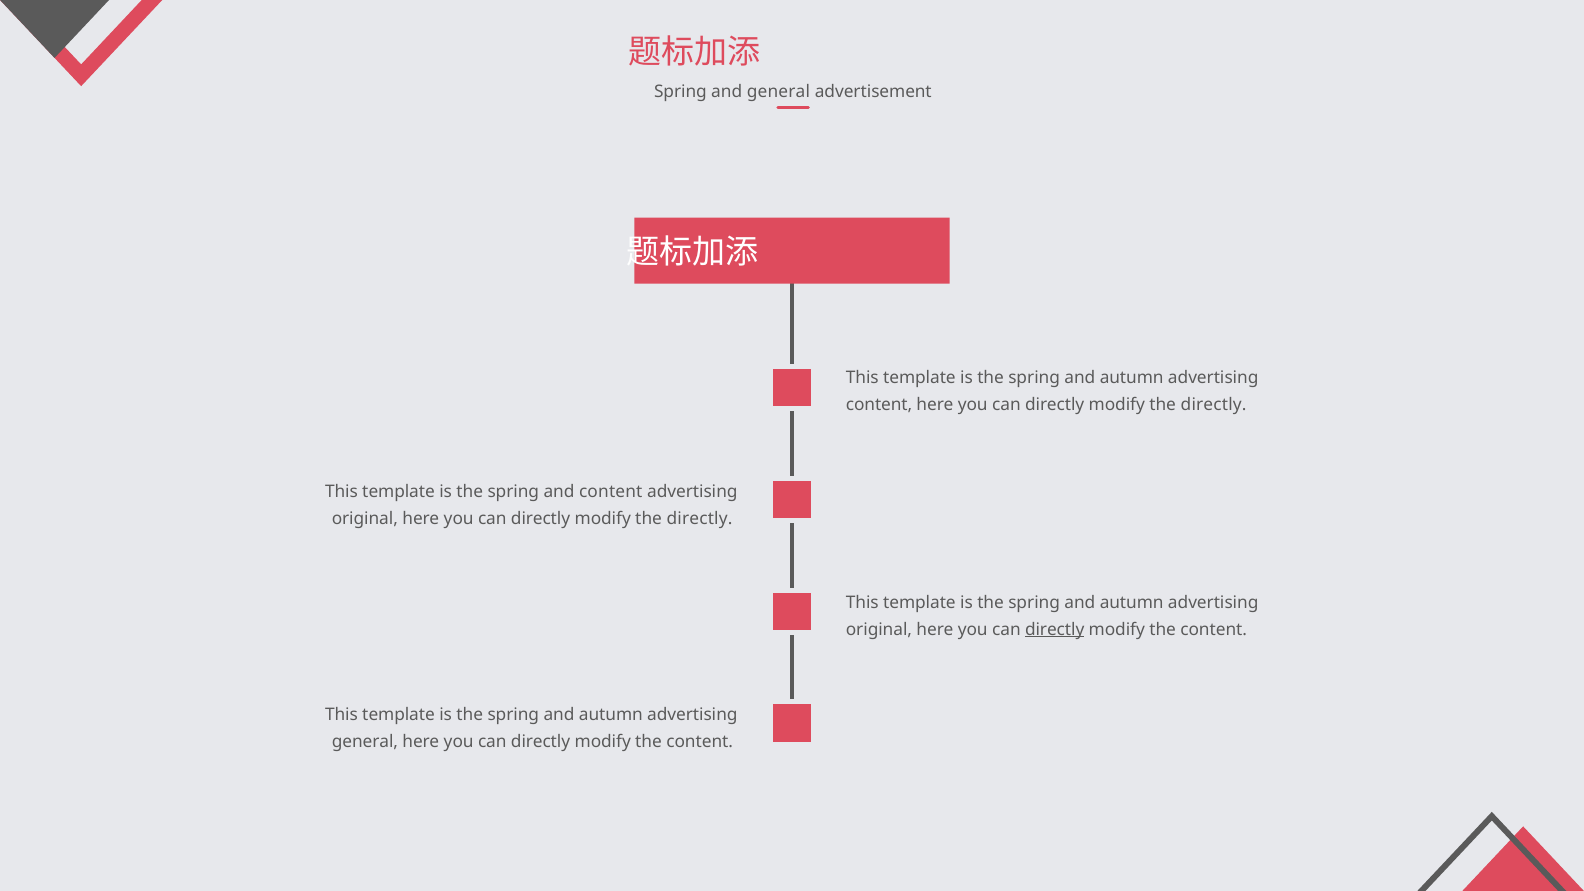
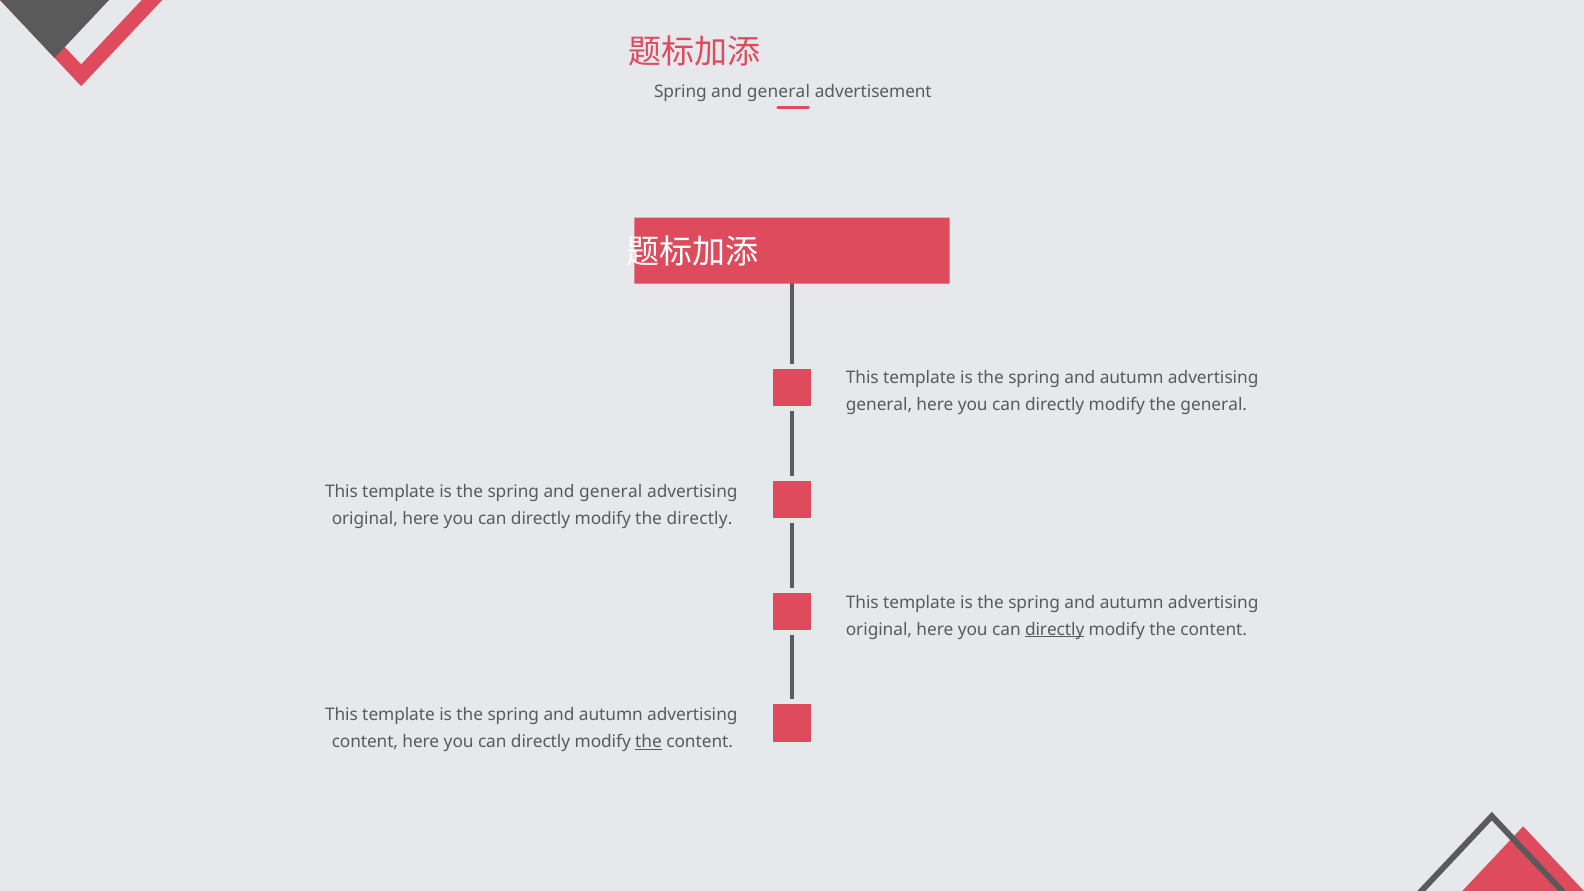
content at (879, 405): content -> general
directly at (1214, 405): directly -> general
the spring and content: content -> general
general at (365, 742): general -> content
the at (649, 742) underline: none -> present
